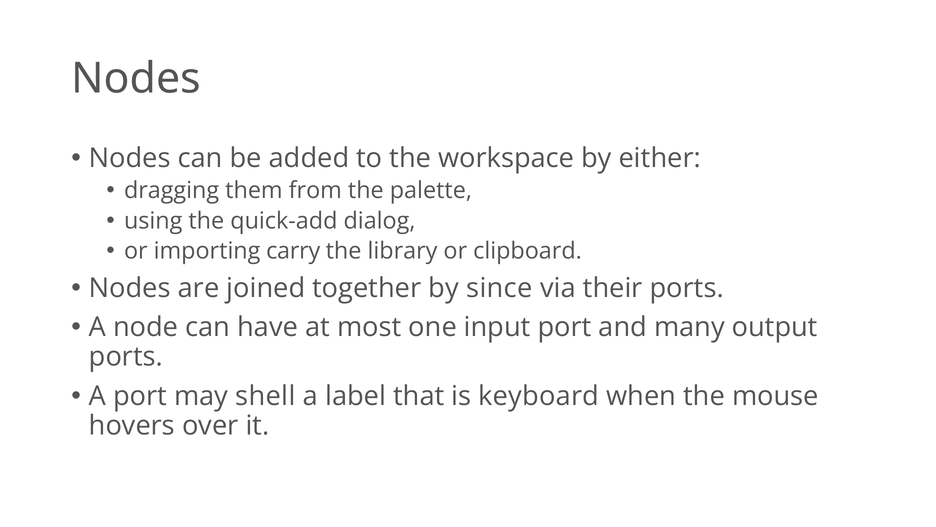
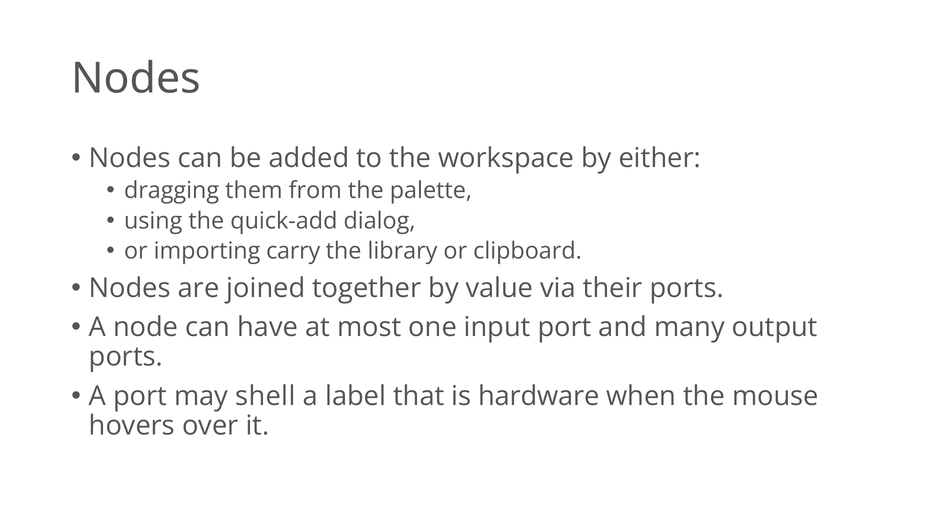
since: since -> value
keyboard: keyboard -> hardware
